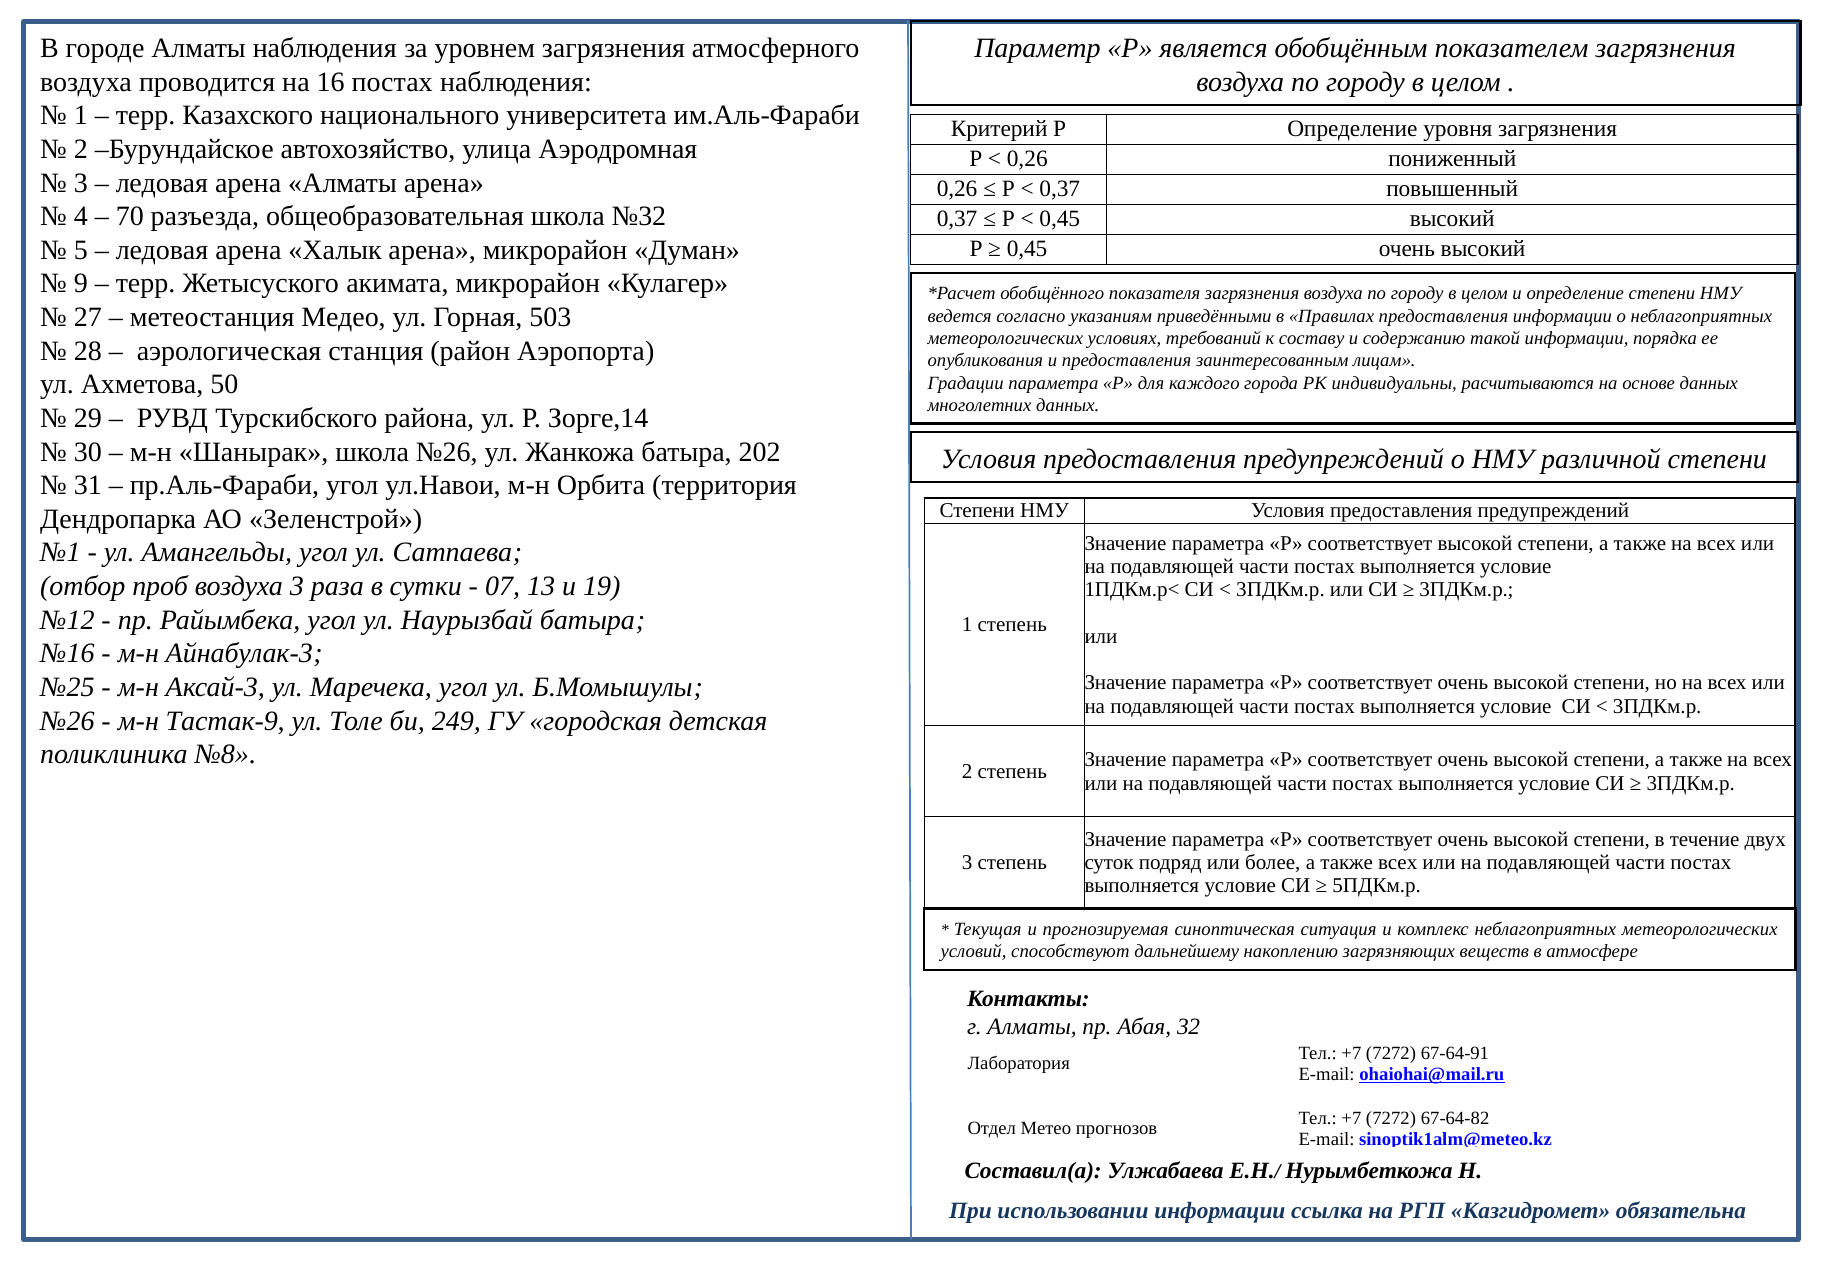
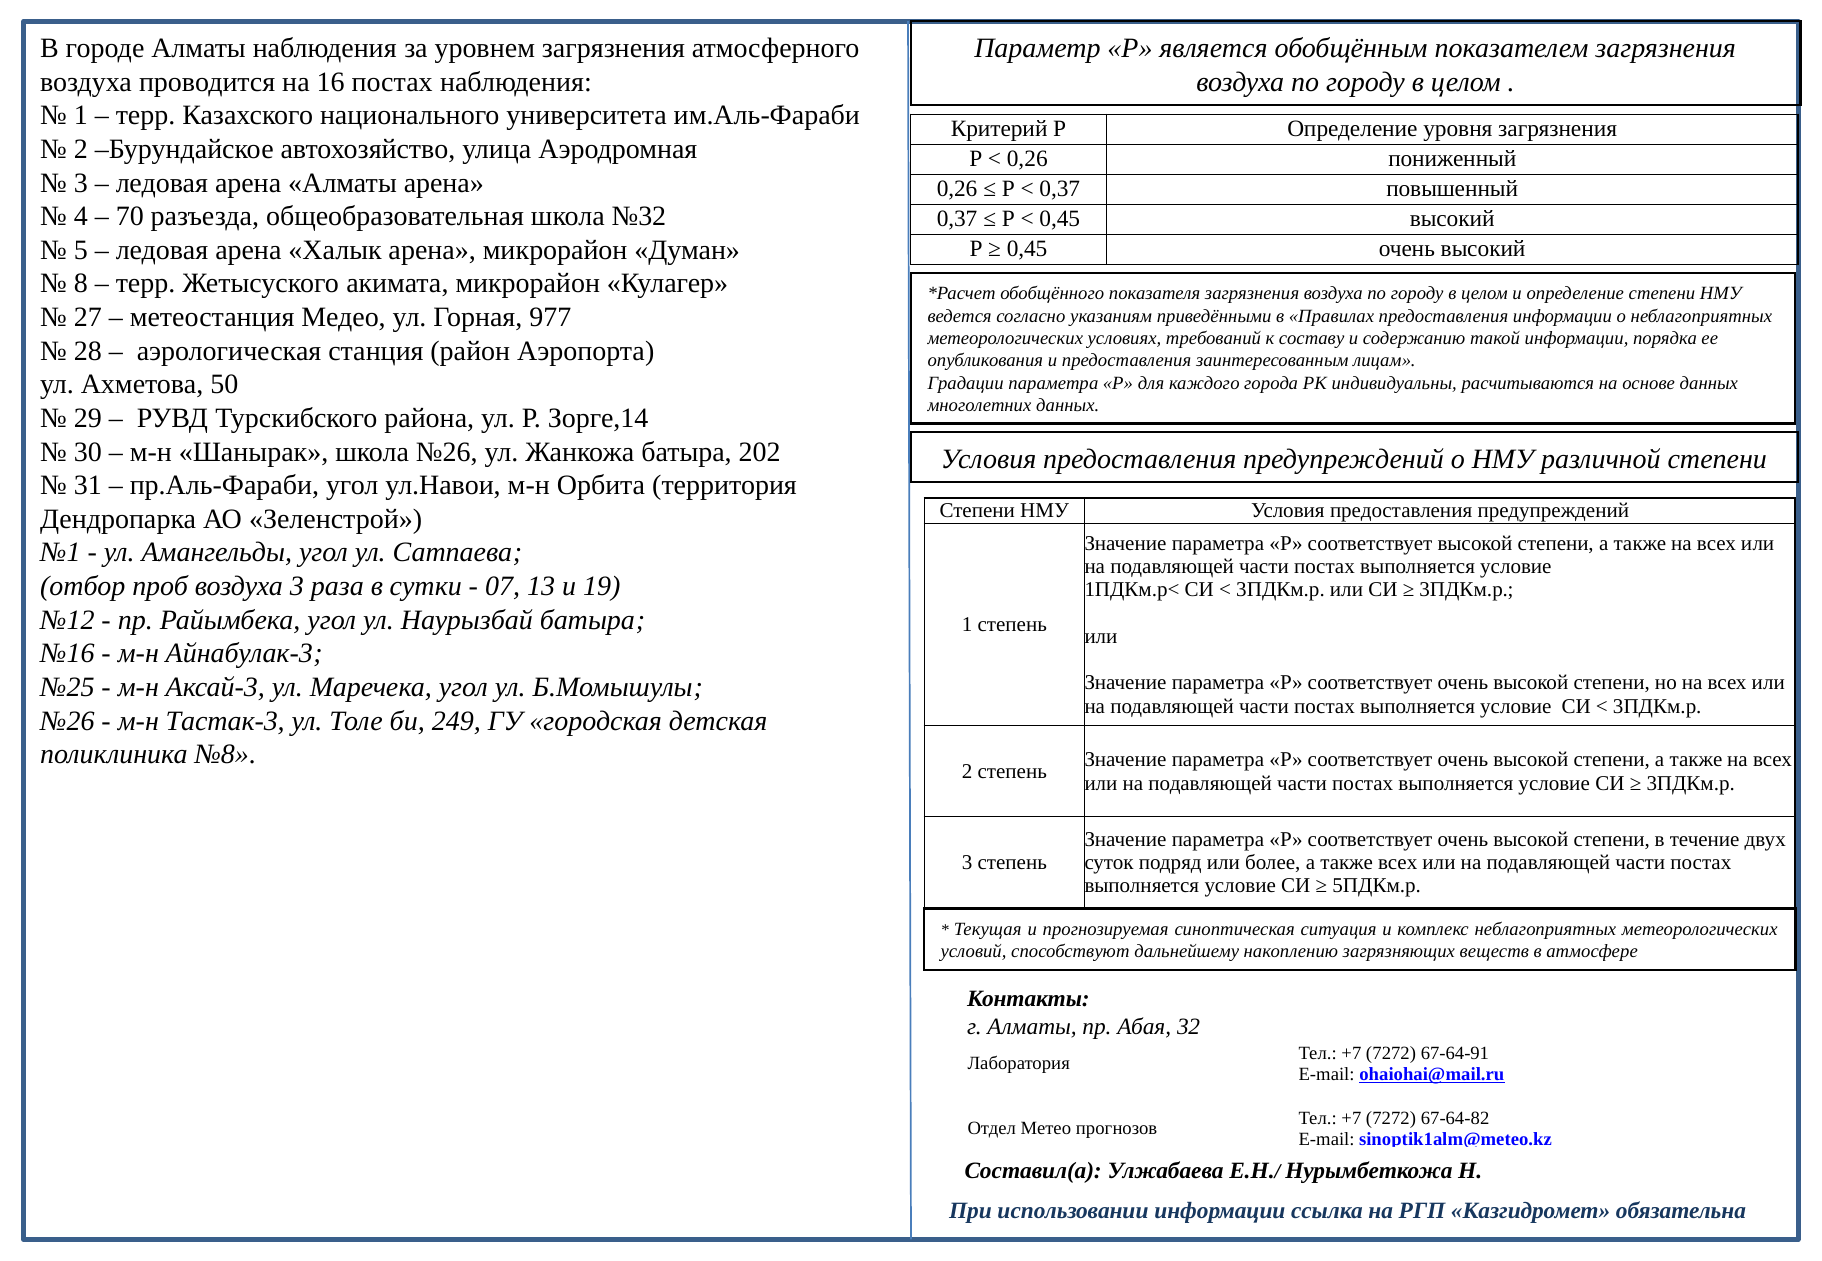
9: 9 -> 8
503: 503 -> 977
Тастак-9: Тастак-9 -> Тастак-3
